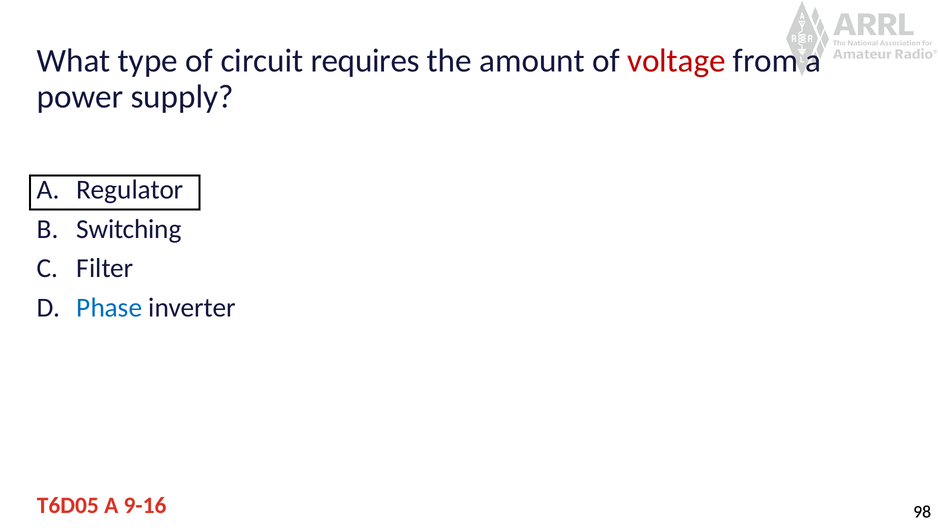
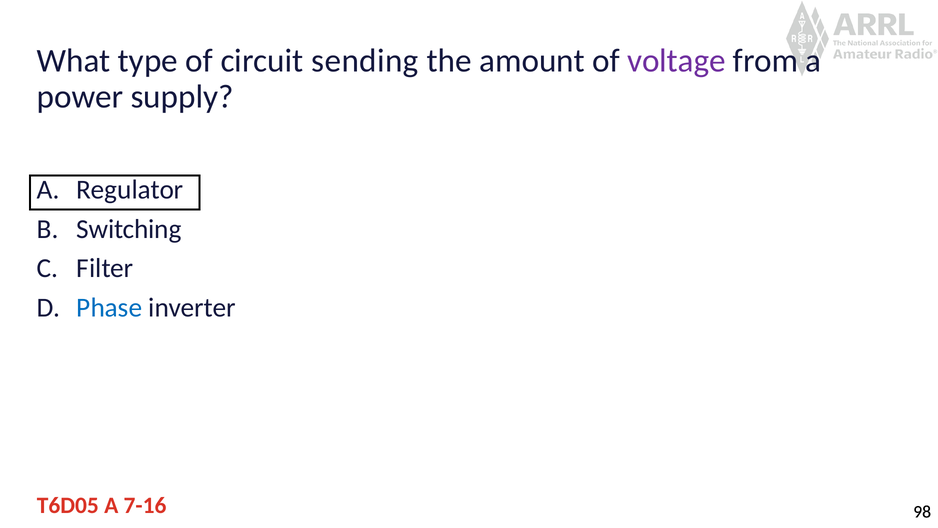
requires: requires -> sending
voltage colour: red -> purple
9-16: 9-16 -> 7-16
